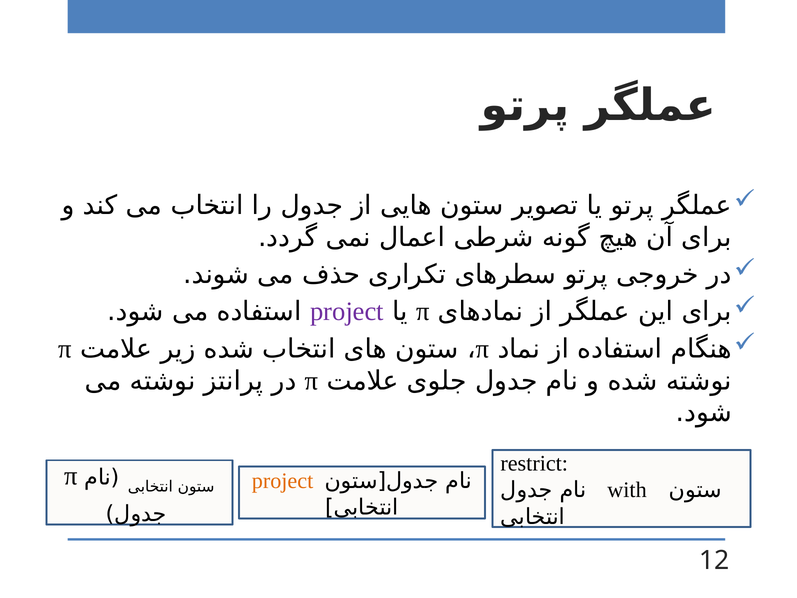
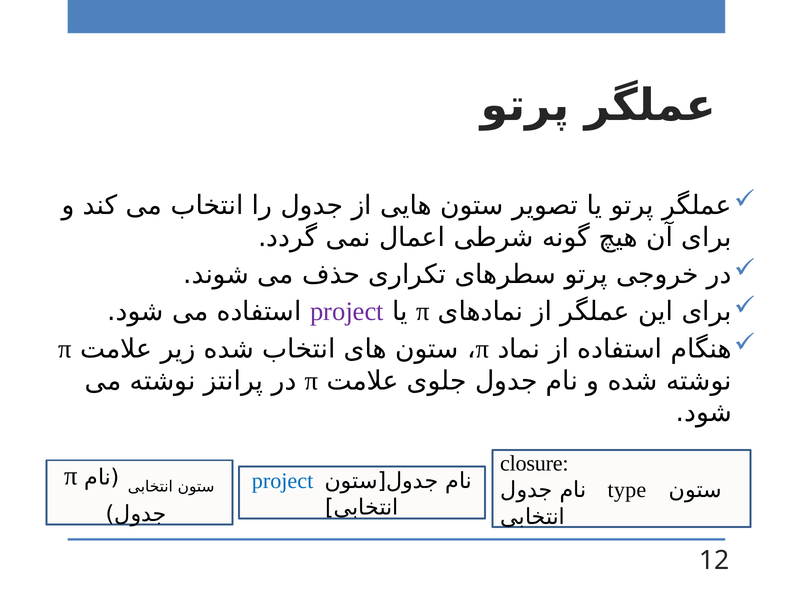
restrict: restrict -> closure
project at (283, 481) colour: orange -> blue
with: with -> type
